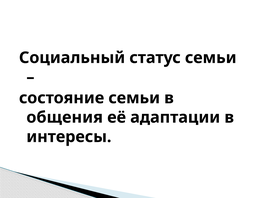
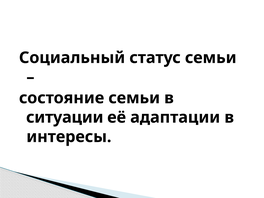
общения: общения -> ситуации
